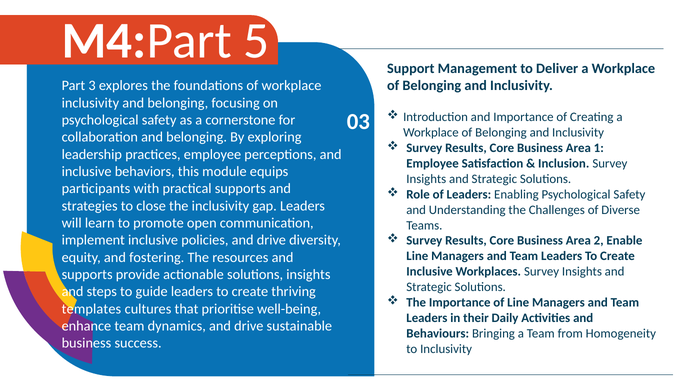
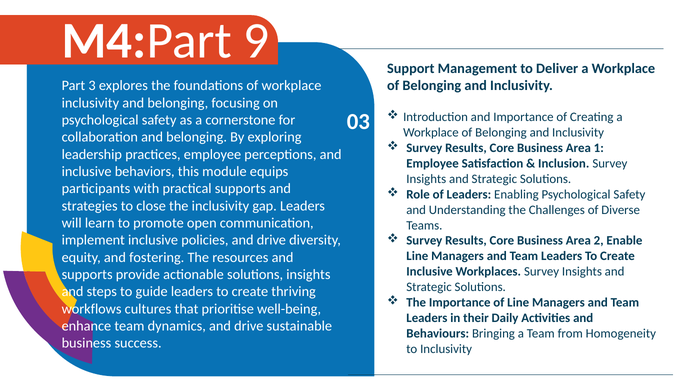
5: 5 -> 9
templates: templates -> workflows
